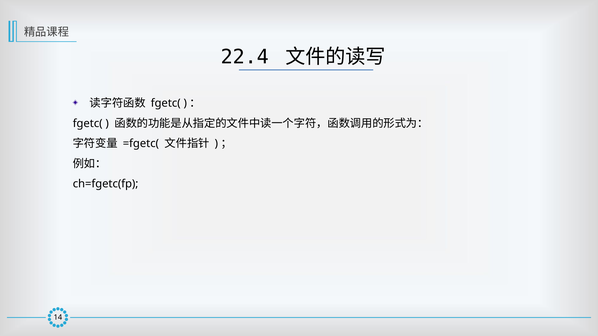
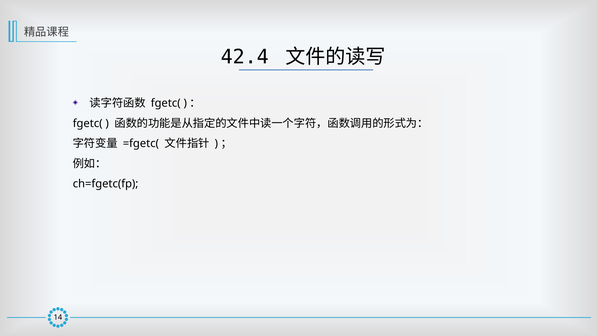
22.4: 22.4 -> 42.4
